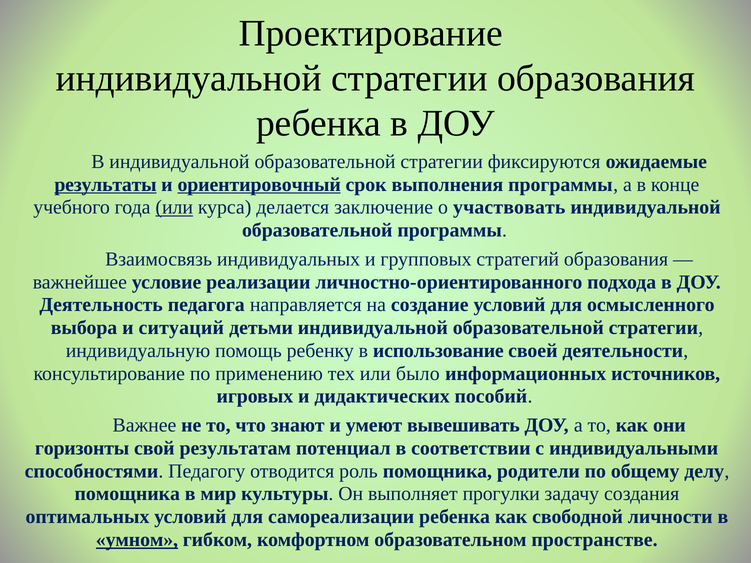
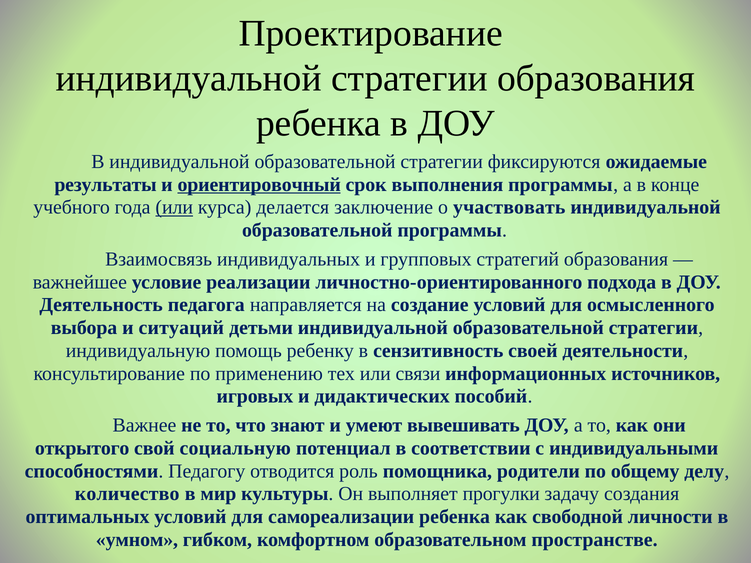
результаты underline: present -> none
использование: использование -> сензитивность
было: было -> связи
горизонты: горизонты -> открытого
результатам: результатам -> социальную
помощника at (127, 494): помощника -> количество
умном underline: present -> none
